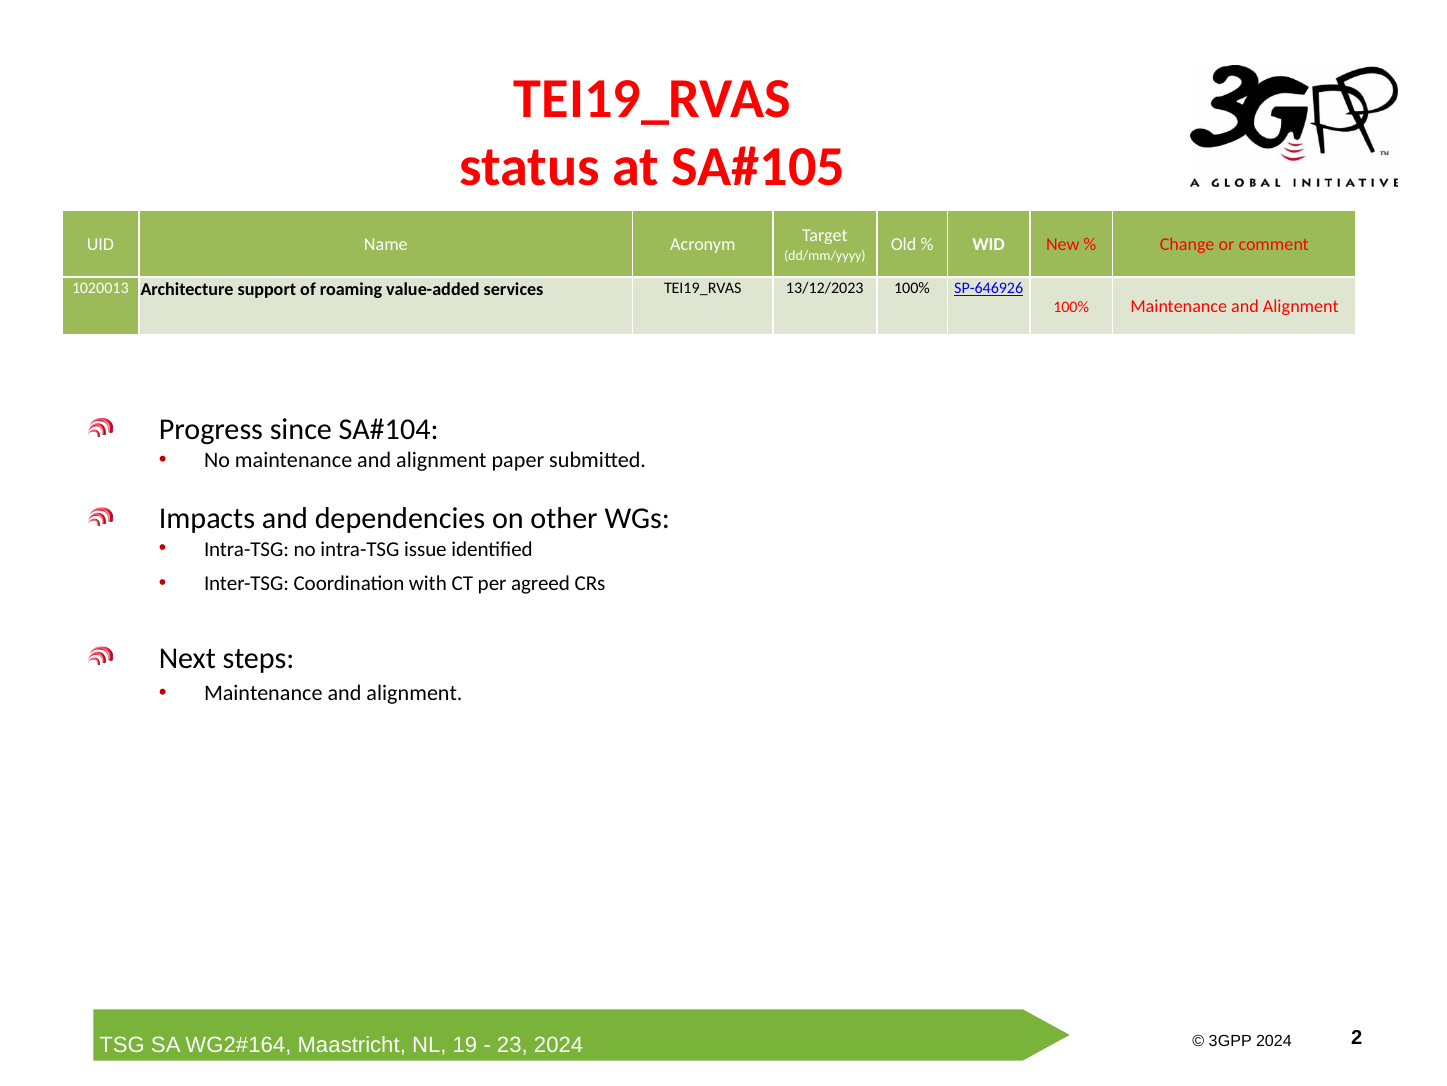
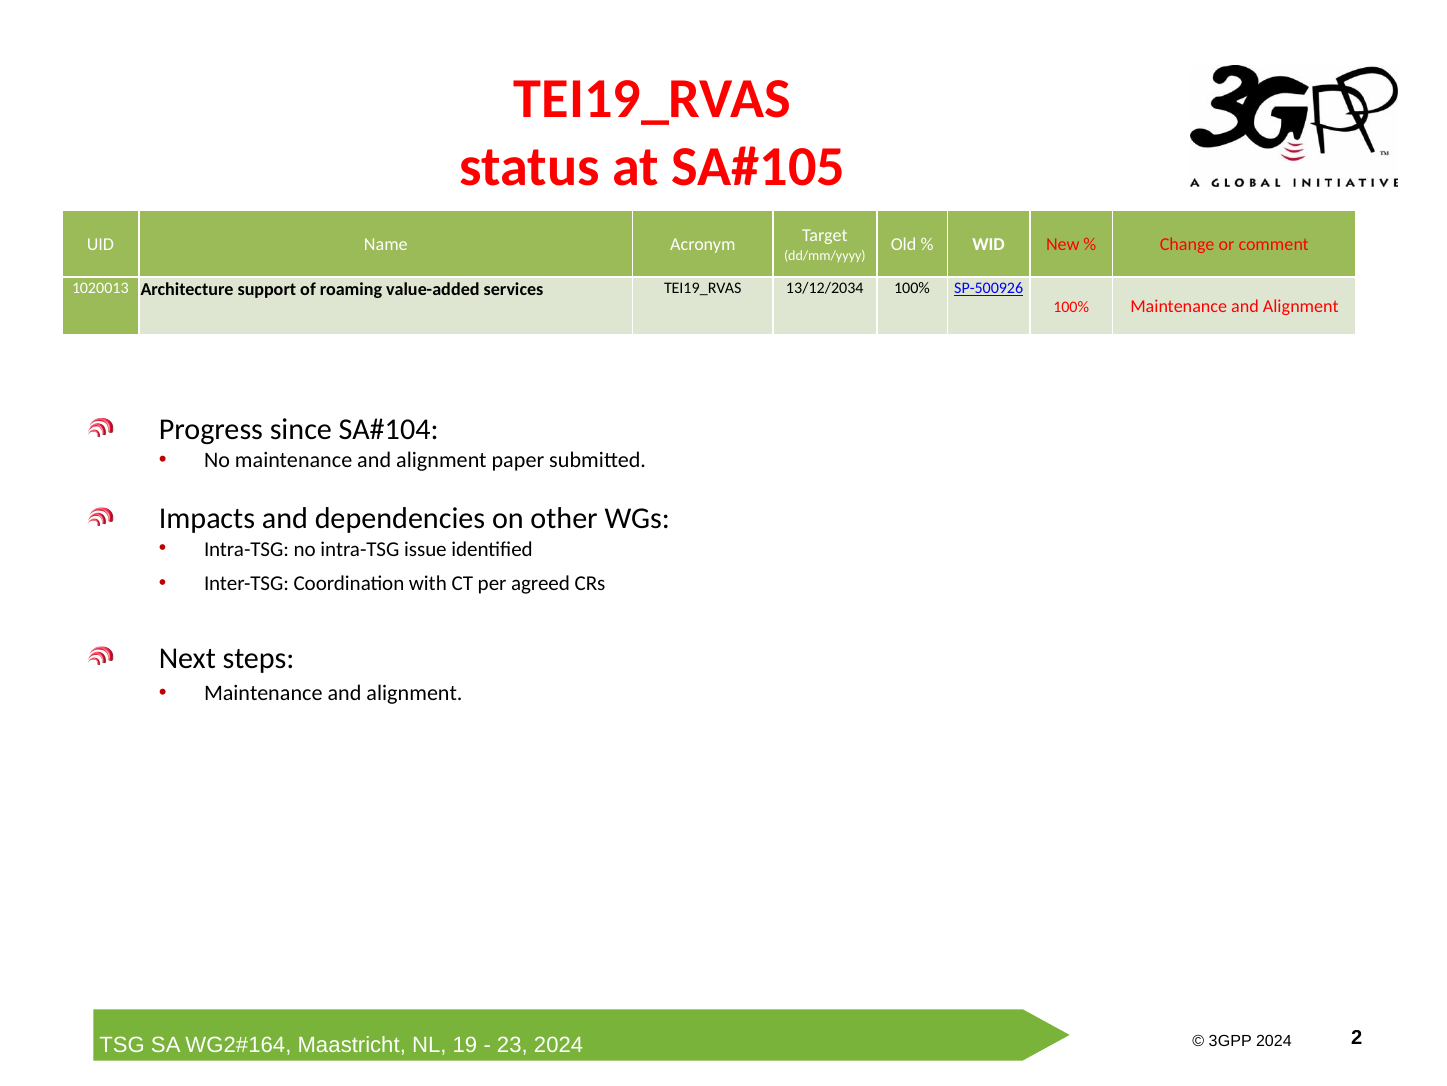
13/12/2023: 13/12/2023 -> 13/12/2034
SP-646926: SP-646926 -> SP-500926
